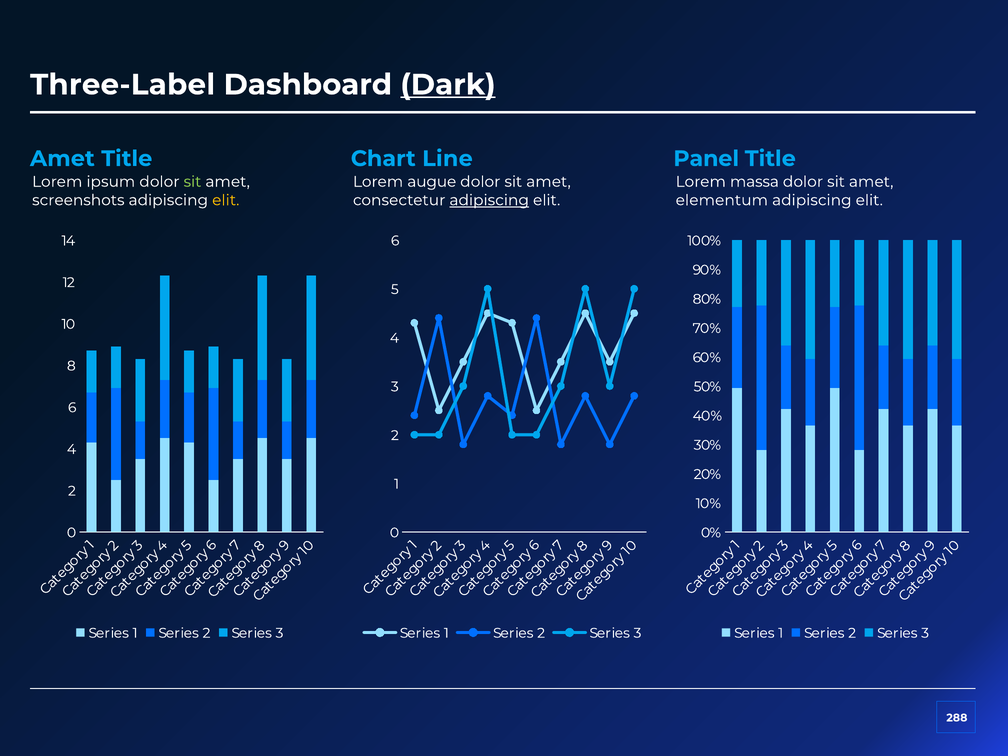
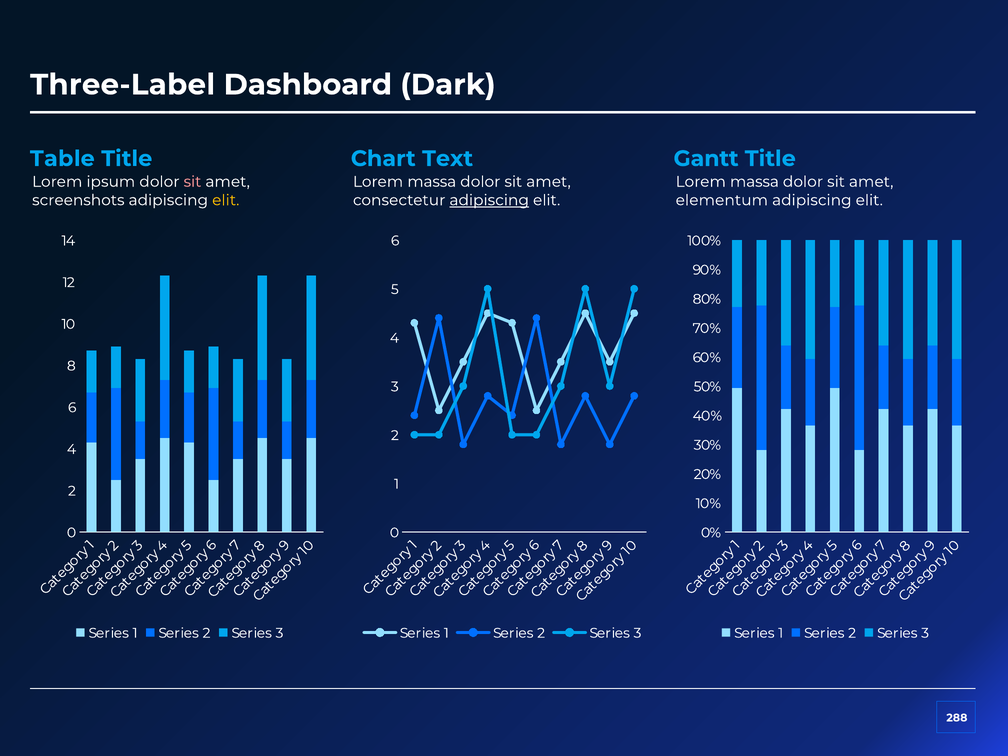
Dark underline: present -> none
Amet at (62, 159): Amet -> Table
Line: Line -> Text
Panel: Panel -> Gantt
sit at (192, 182) colour: light green -> pink
augue at (432, 182): augue -> massa
